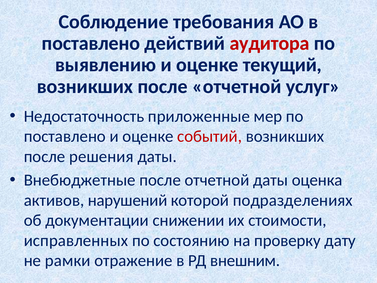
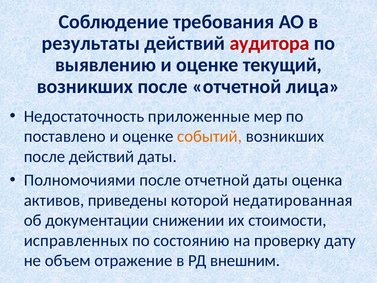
поставлено at (91, 43): поставлено -> результаты
услуг: услуг -> лица
событий colour: red -> orange
после решения: решения -> действий
Внебюджетные: Внебюджетные -> Полномочиями
нарушений: нарушений -> приведены
подразделениях: подразделениях -> недатированная
рамки: рамки -> объем
